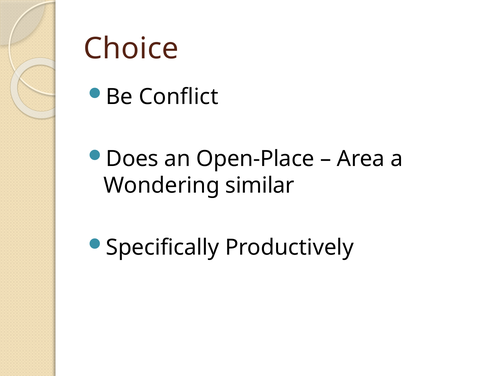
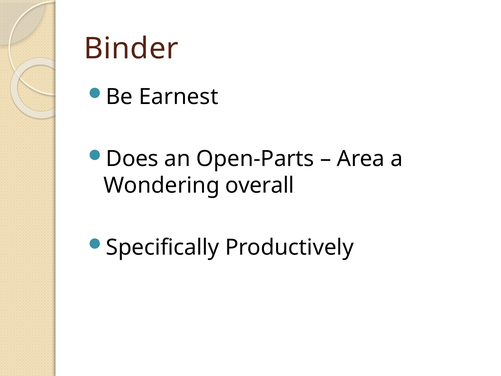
Choice: Choice -> Binder
Conflict: Conflict -> Earnest
Open-Place: Open-Place -> Open-Parts
similar: similar -> overall
